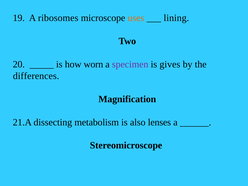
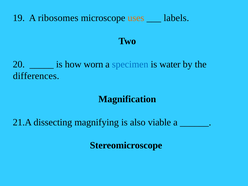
lining: lining -> labels
specimen colour: purple -> blue
gives: gives -> water
metabolism: metabolism -> magnifying
lenses: lenses -> viable
